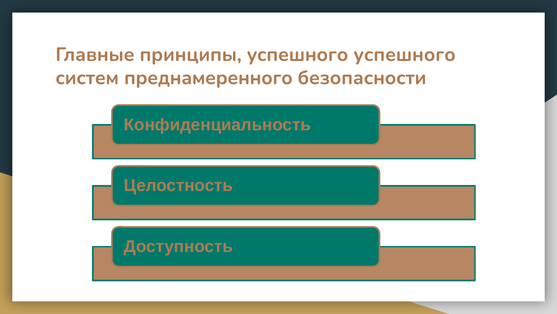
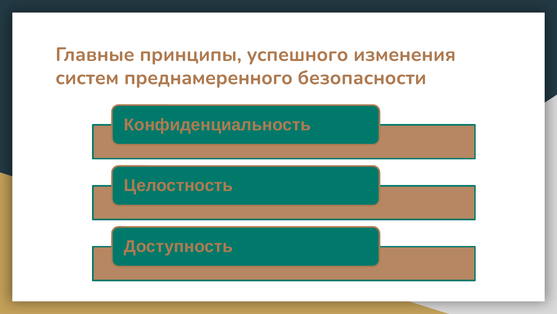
успешного успешного: успешного -> изменения
